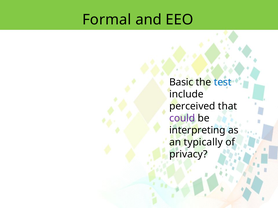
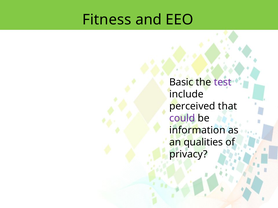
Formal: Formal -> Fitness
test colour: blue -> purple
interpreting: interpreting -> information
typically: typically -> qualities
